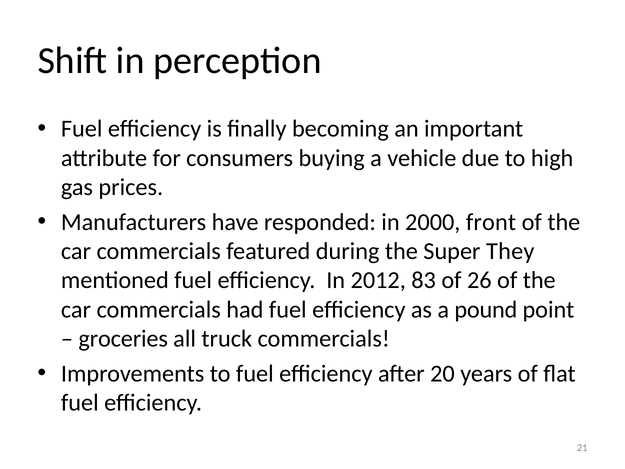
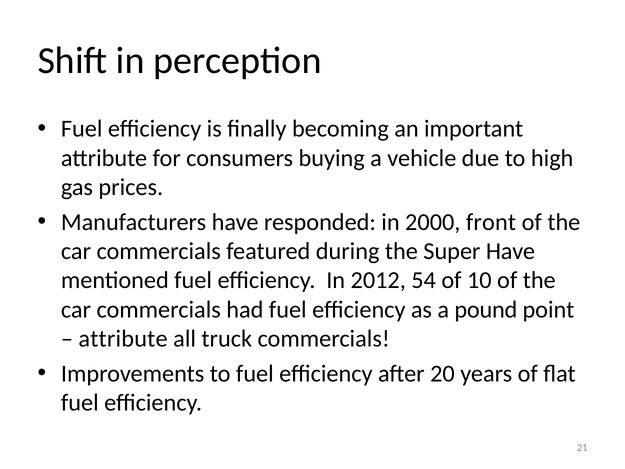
Super They: They -> Have
83: 83 -> 54
26: 26 -> 10
groceries at (123, 339): groceries -> attribute
